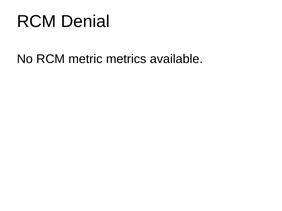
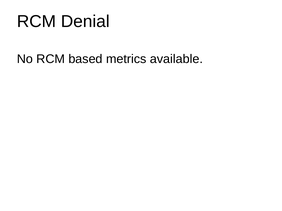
metric: metric -> based
